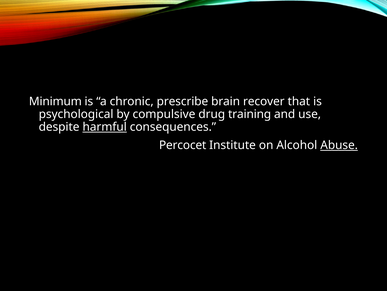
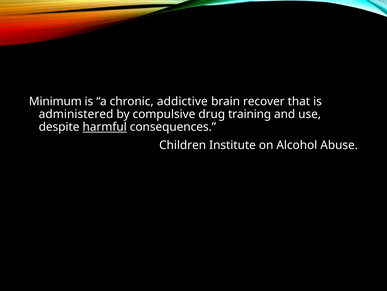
prescribe: prescribe -> addictive
psychological: psychological -> administered
Percocet: Percocet -> Children
Abuse underline: present -> none
